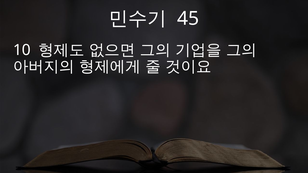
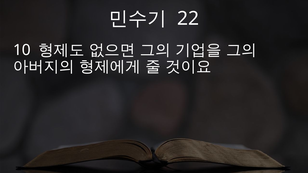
45: 45 -> 22
